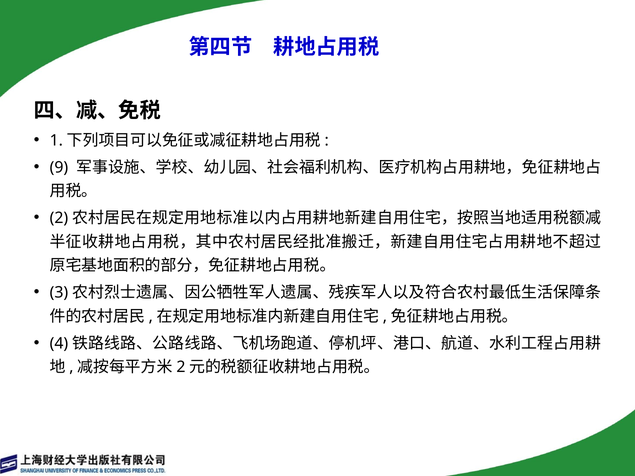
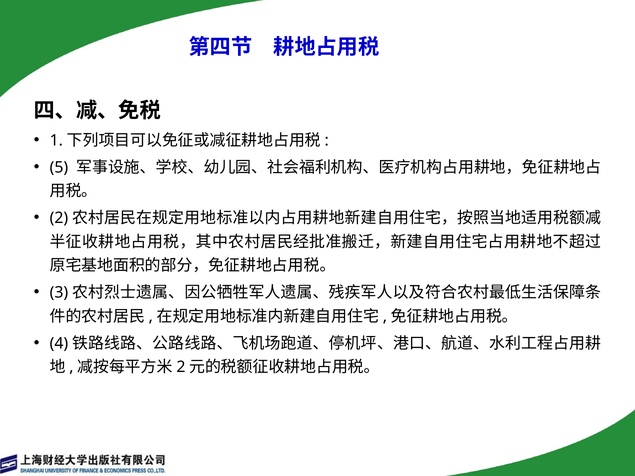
9: 9 -> 5
